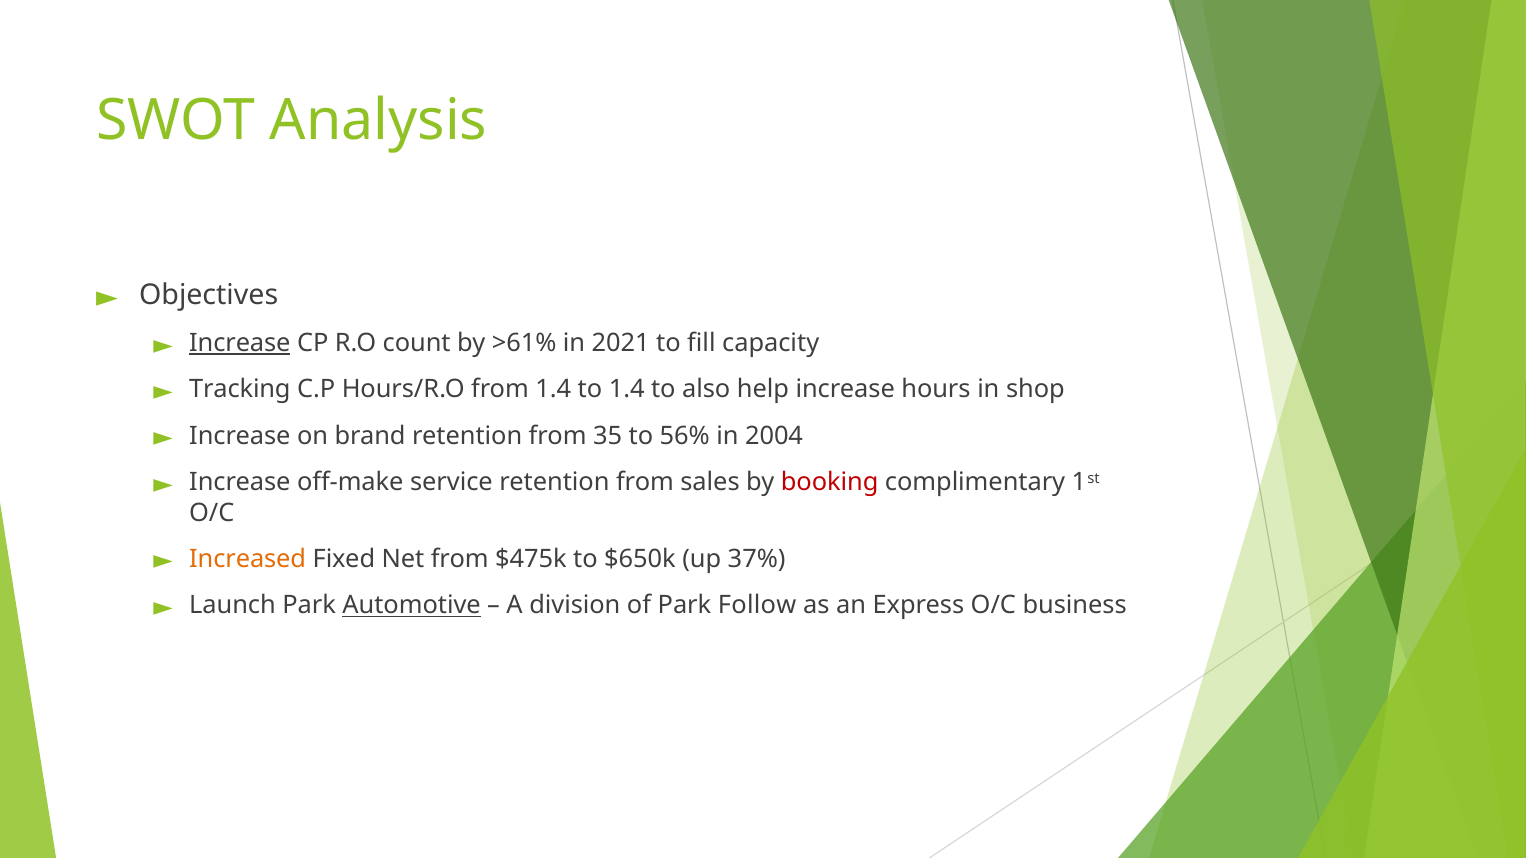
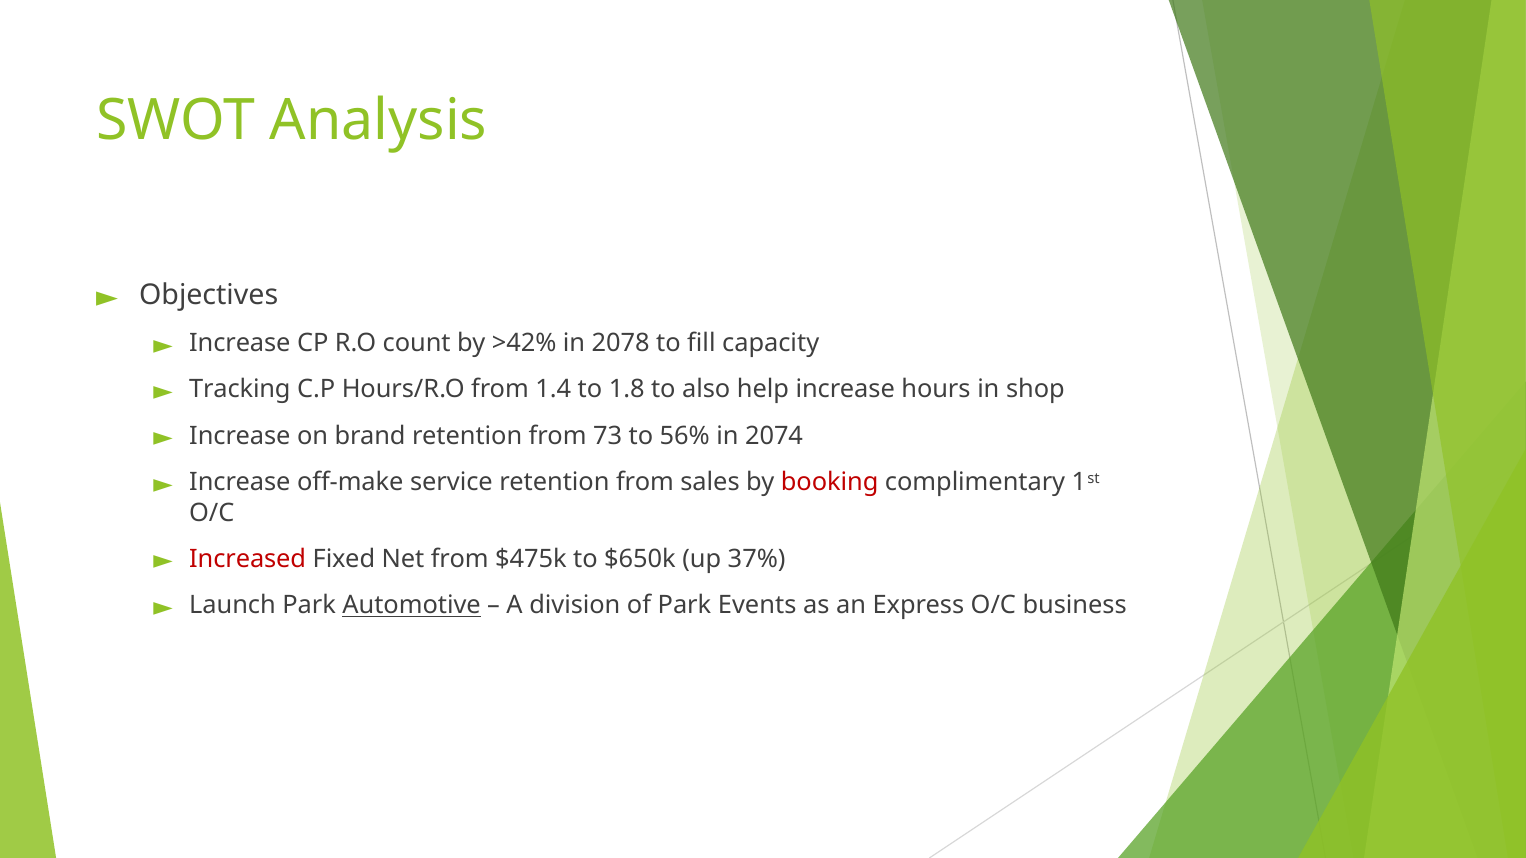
Increase at (240, 343) underline: present -> none
>61%: >61% -> >42%
2021: 2021 -> 2078
to 1.4: 1.4 -> 1.8
35: 35 -> 73
2004: 2004 -> 2074
Increased colour: orange -> red
Follow: Follow -> Events
